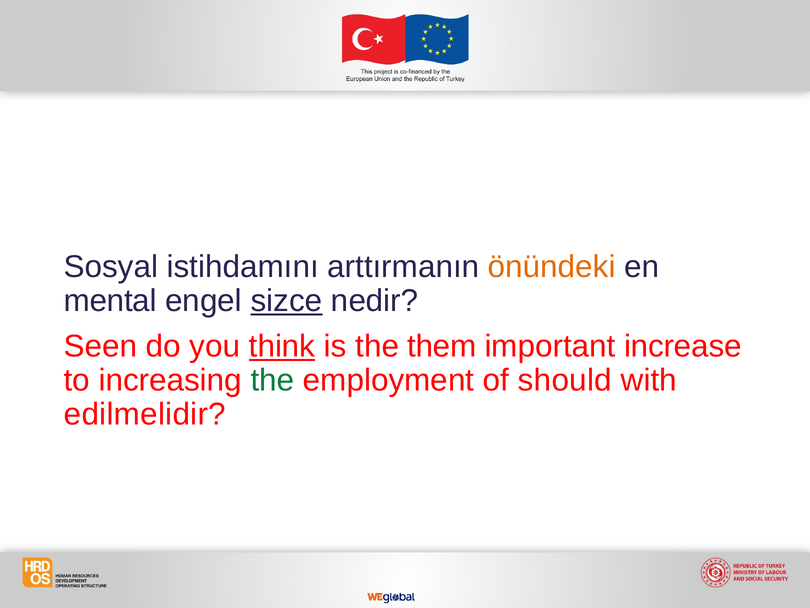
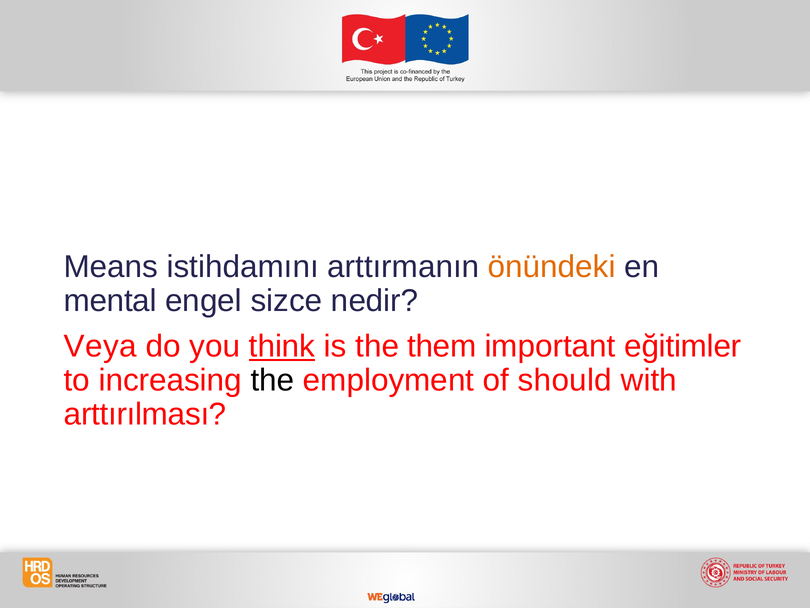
Sosyal: Sosyal -> Means
sizce underline: present -> none
Seen: Seen -> Veya
increase: increase -> eğitimler
the at (272, 380) colour: green -> black
edilmelidir: edilmelidir -> arttırılması
